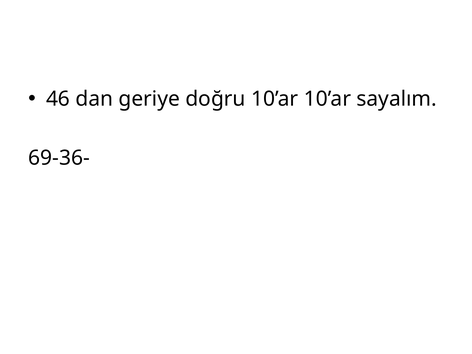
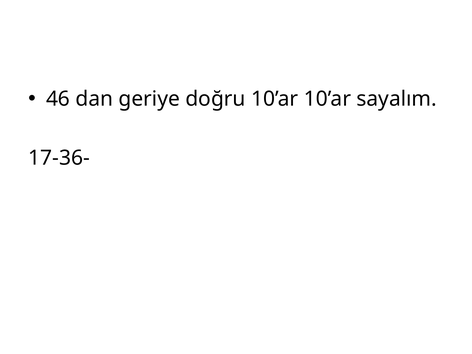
69-36-: 69-36- -> 17-36-
